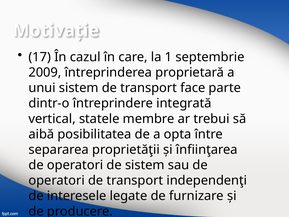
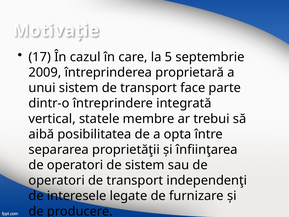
1: 1 -> 5
